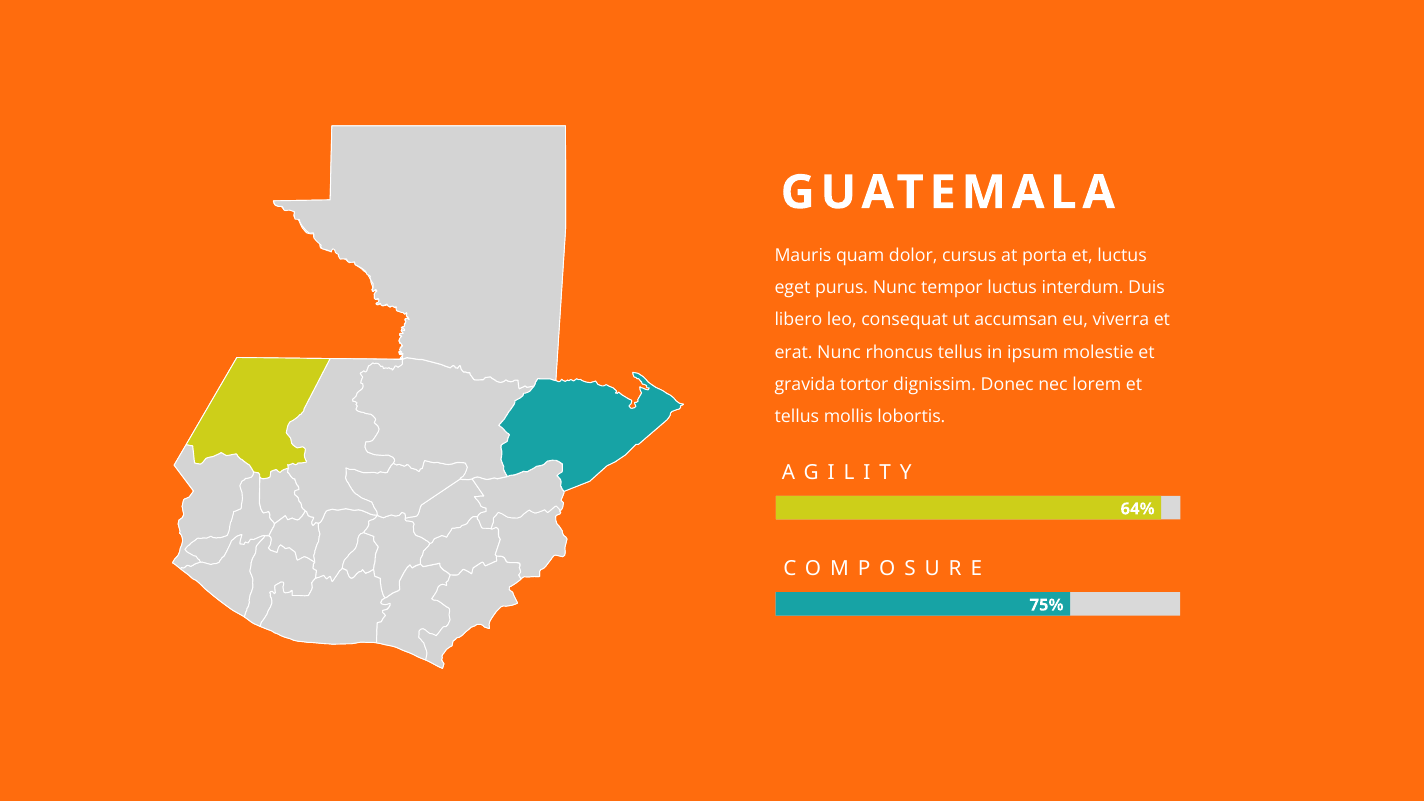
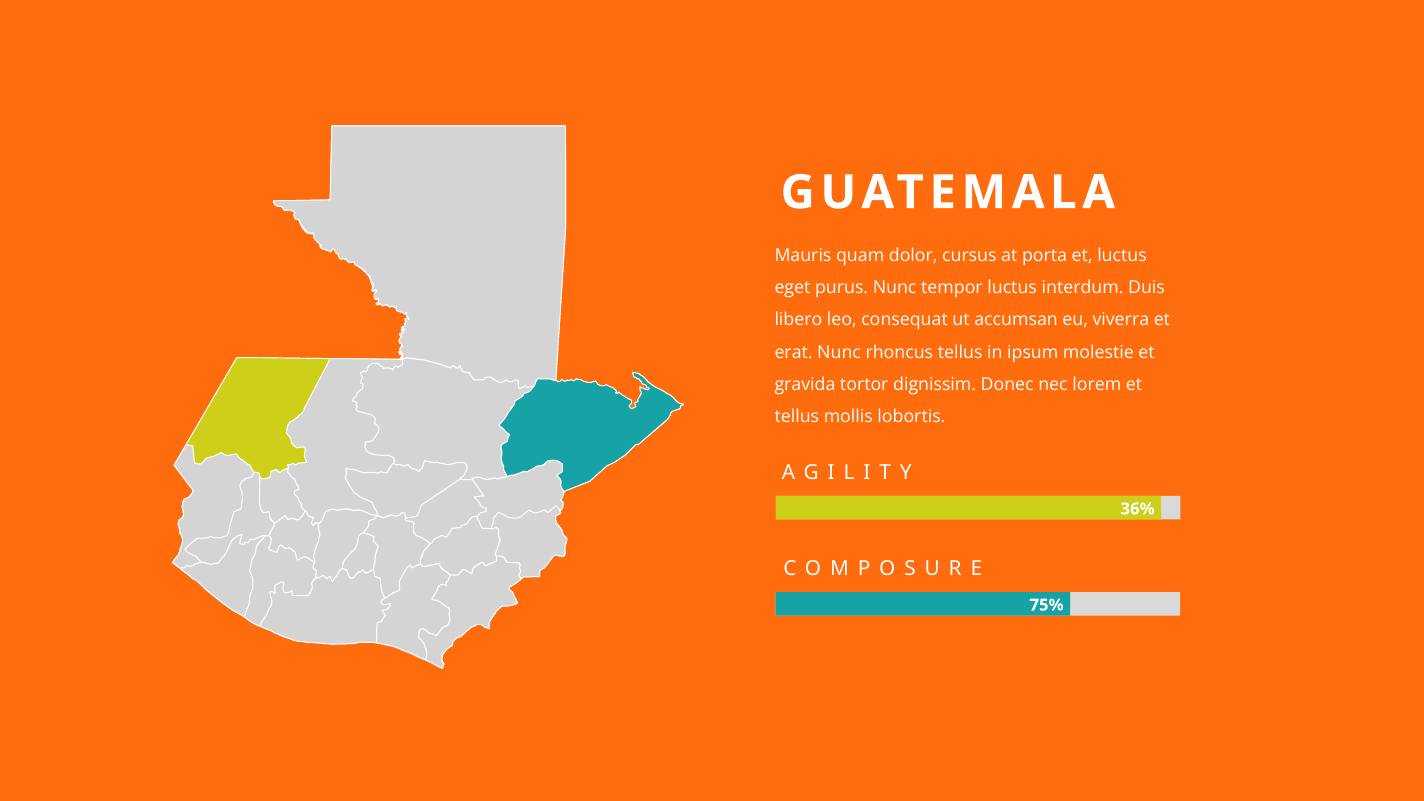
64%: 64% -> 36%
